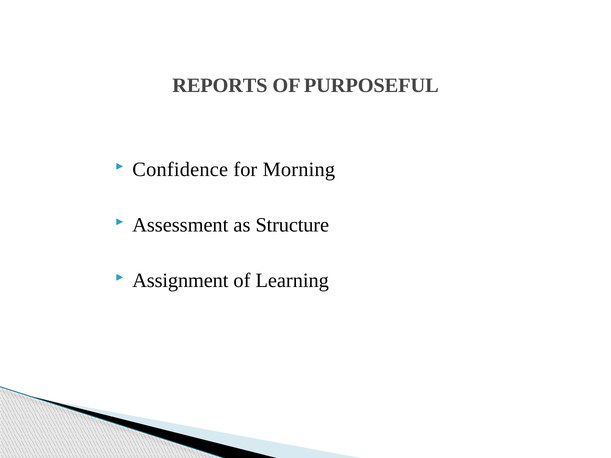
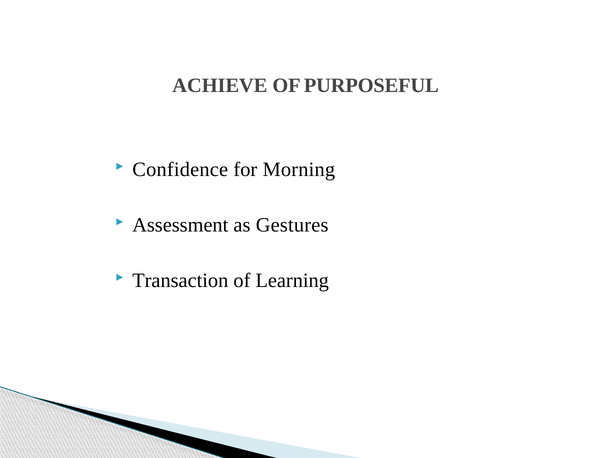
REPORTS: REPORTS -> ACHIEVE
Structure: Structure -> Gestures
Assignment: Assignment -> Transaction
